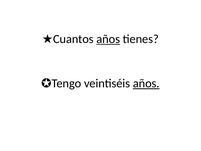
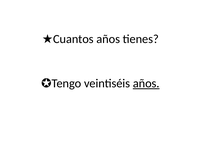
años at (108, 39) underline: present -> none
